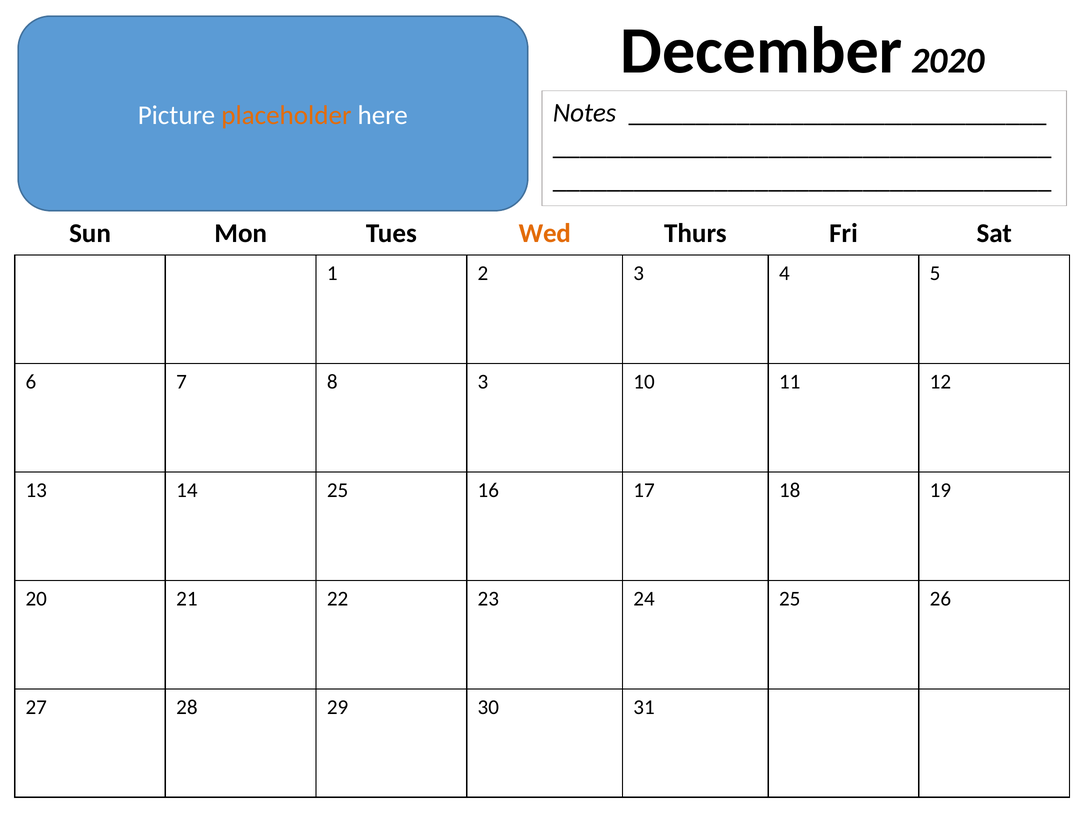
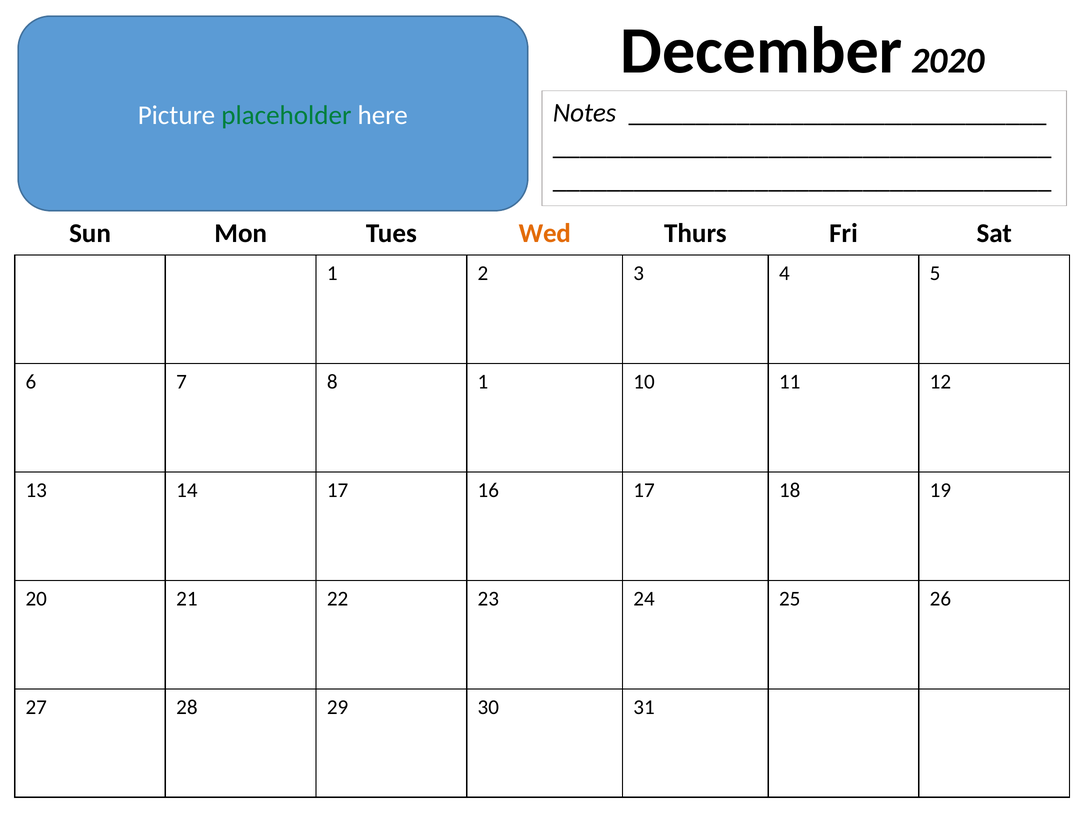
placeholder colour: orange -> green
8 3: 3 -> 1
14 25: 25 -> 17
